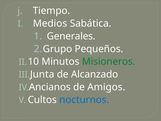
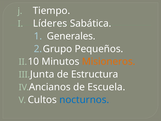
Medios: Medios -> Líderes
Misioneros colour: green -> orange
Alcanzado: Alcanzado -> Estructura
Amigos: Amigos -> Escuela
